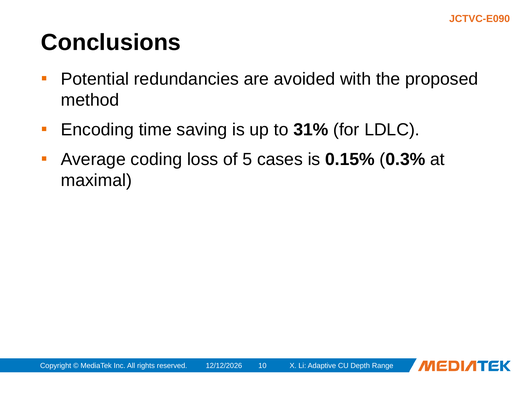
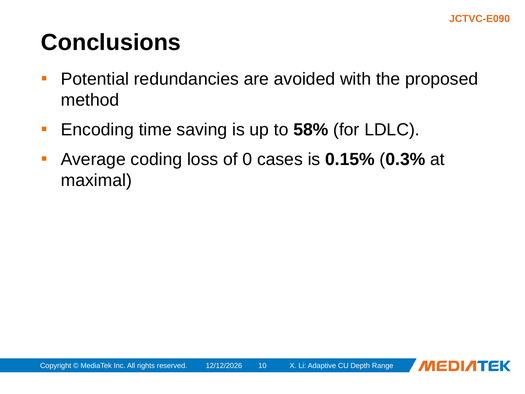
31%: 31% -> 58%
5: 5 -> 0
